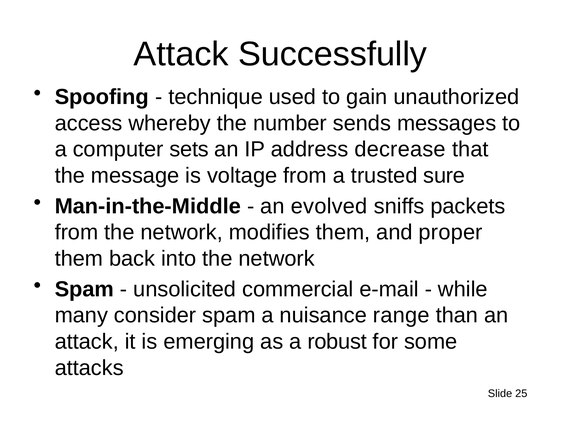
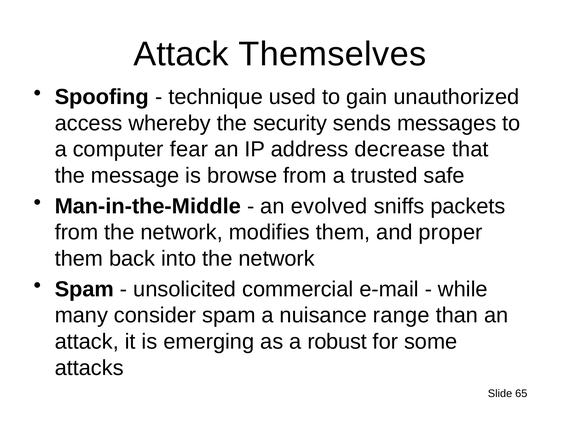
Successfully: Successfully -> Themselves
number: number -> security
sets: sets -> fear
voltage: voltage -> browse
sure: sure -> safe
25: 25 -> 65
